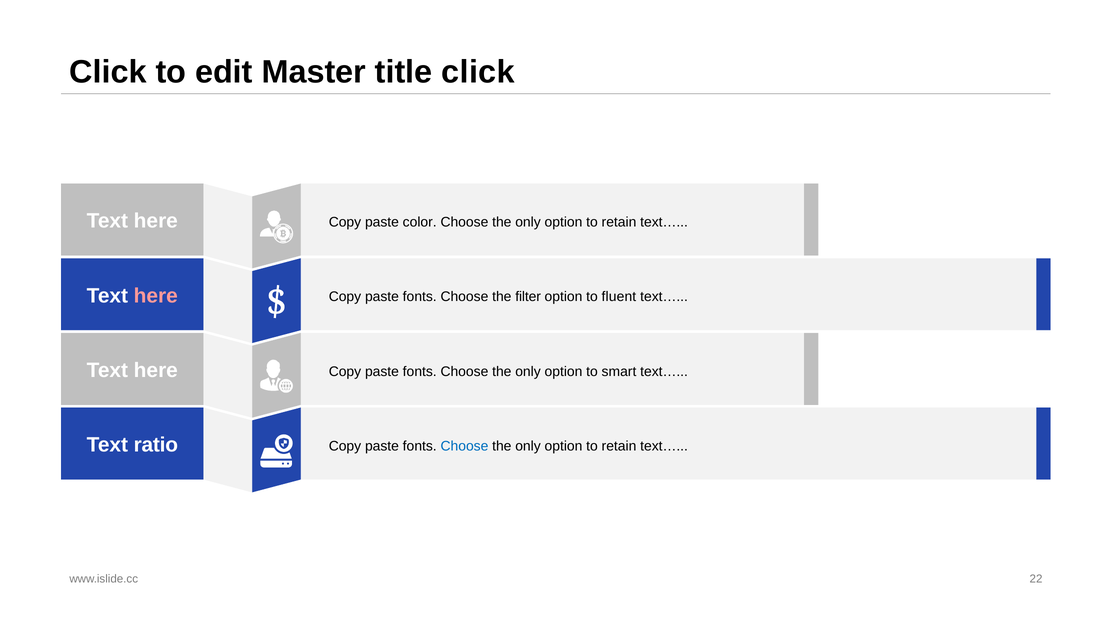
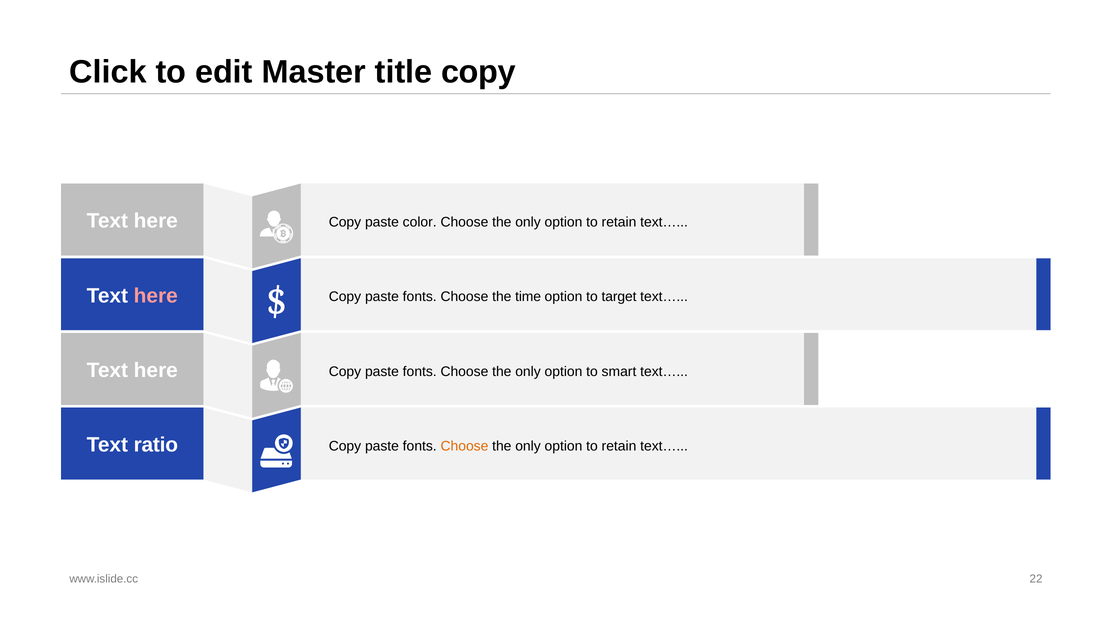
title click: click -> copy
filter: filter -> time
fluent: fluent -> target
Choose at (464, 447) colour: blue -> orange
